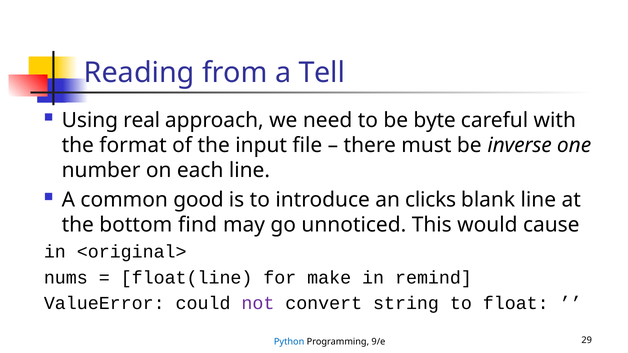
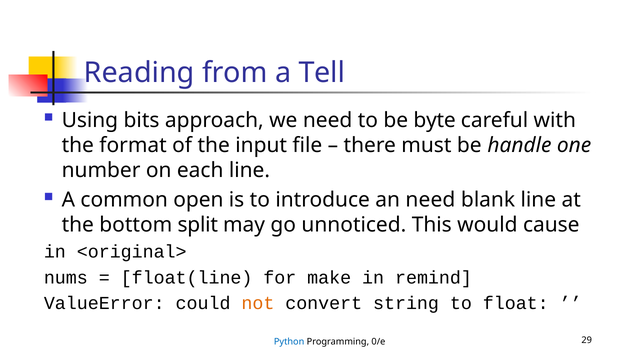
real: real -> bits
inverse: inverse -> handle
good: good -> open
an clicks: clicks -> need
find: find -> split
not colour: purple -> orange
9/e: 9/e -> 0/e
